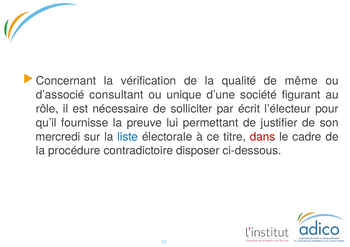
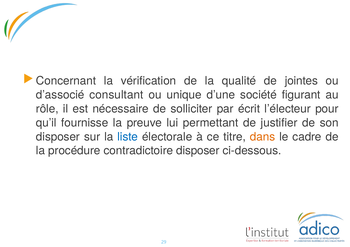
même: même -> jointes
mercredi at (58, 137): mercredi -> disposer
dans colour: red -> orange
